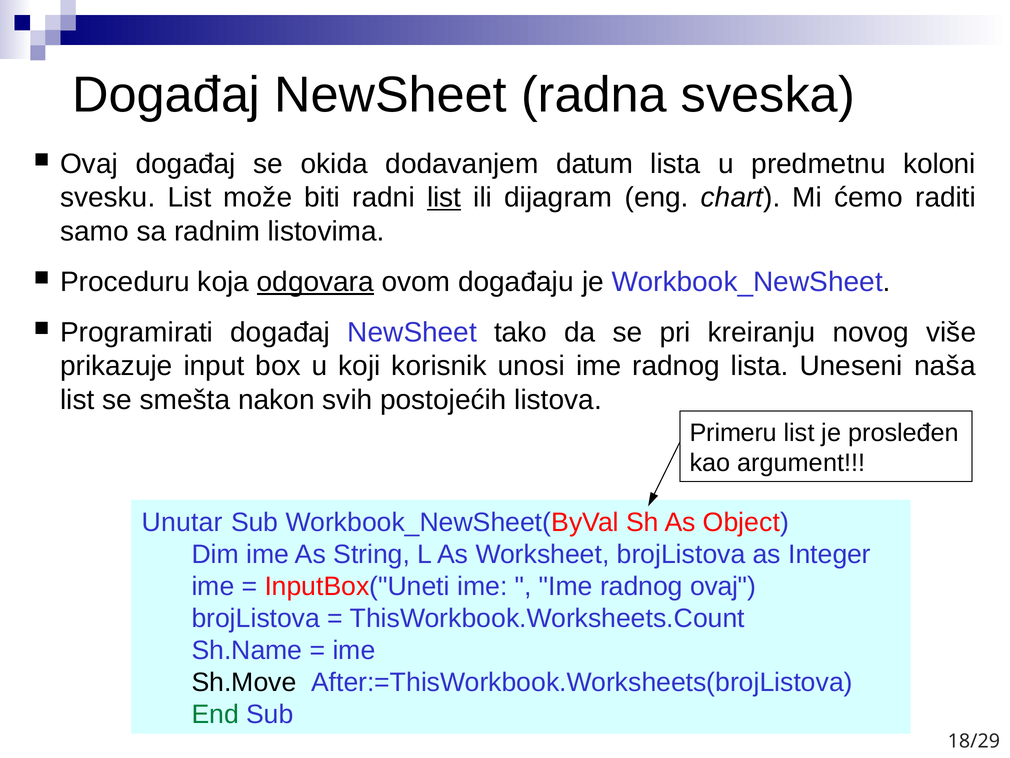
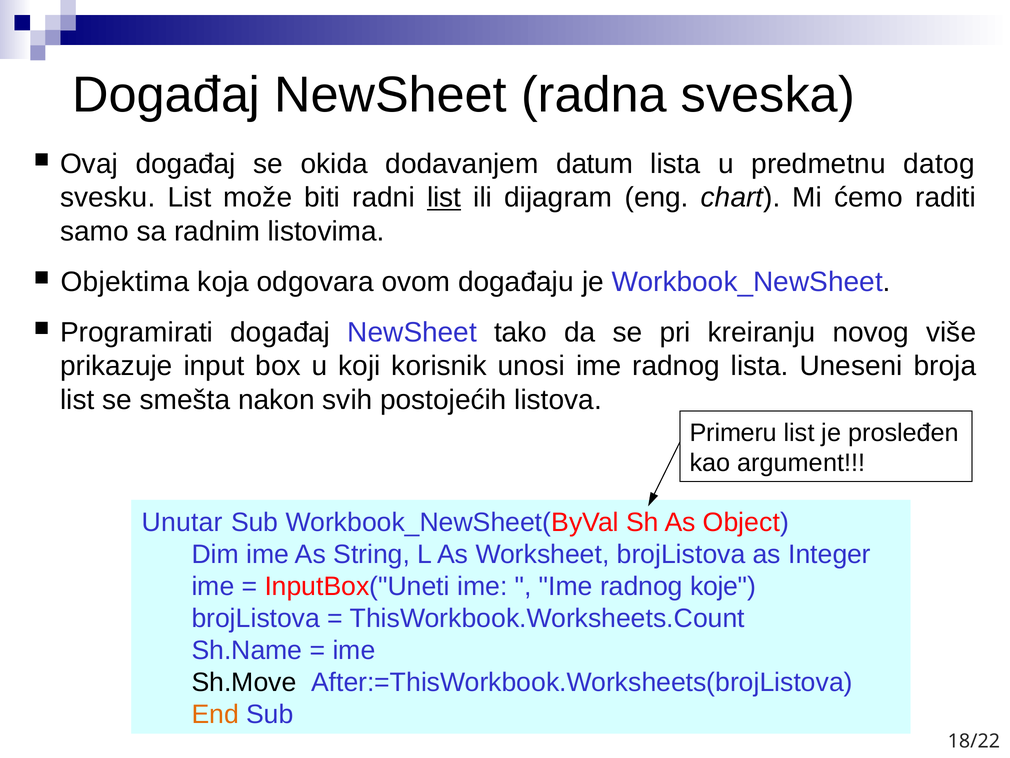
koloni: koloni -> datog
Proceduru: Proceduru -> Objektima
odgovara underline: present -> none
naša: naša -> broja
radnog ovaj: ovaj -> koje
End colour: green -> orange
18/29: 18/29 -> 18/22
